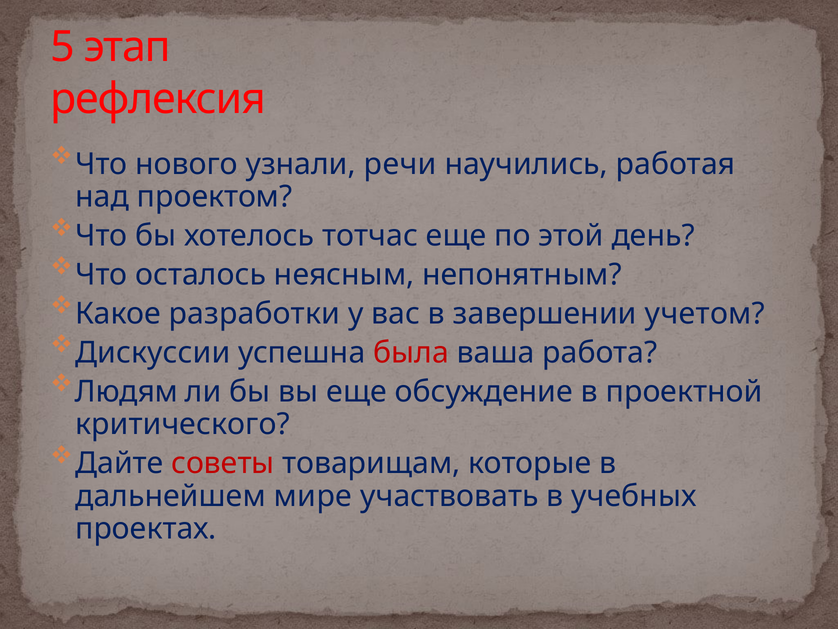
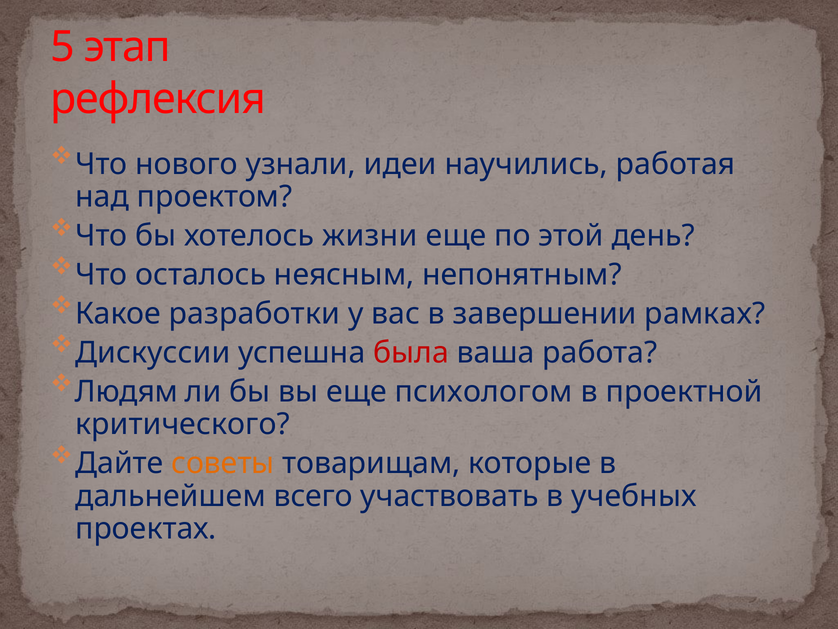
речи: речи -> идеи
тотчас: тотчас -> жизни
учетом: учетом -> рамках
обсуждение: обсуждение -> психологом
советы colour: red -> orange
мире: мире -> всего
